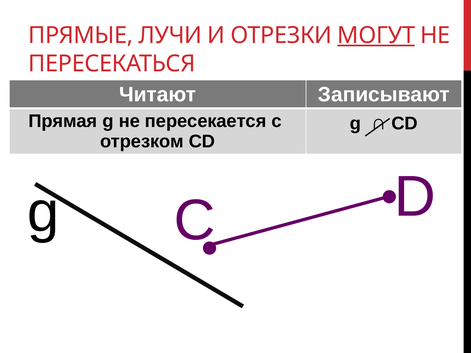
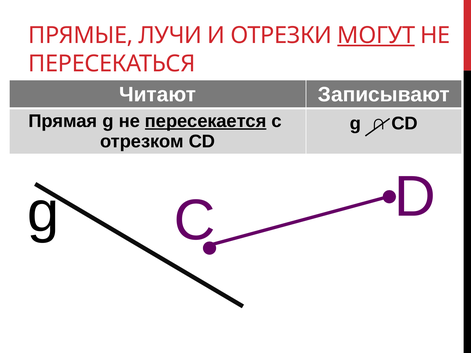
пересекается underline: none -> present
